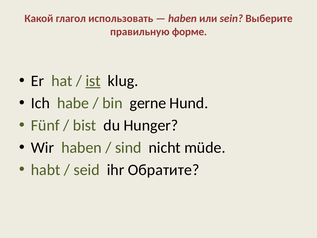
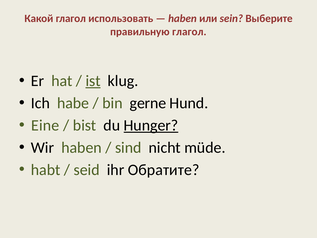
правильную форме: форме -> глагол
Fünf: Fünf -> Eine
Hunger underline: none -> present
